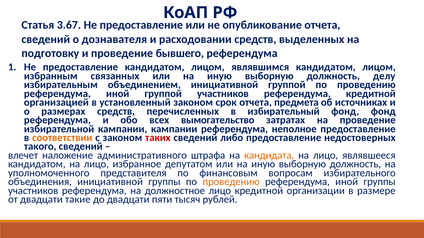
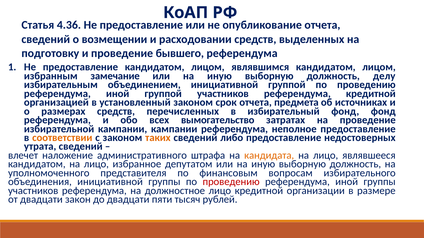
3.67: 3.67 -> 4.36
дознавателя: дознавателя -> возмещении
связанных: связанных -> замечание
таких colour: red -> orange
такого: такого -> утрата
проведению at (231, 182) colour: orange -> red
такие: такие -> закон
